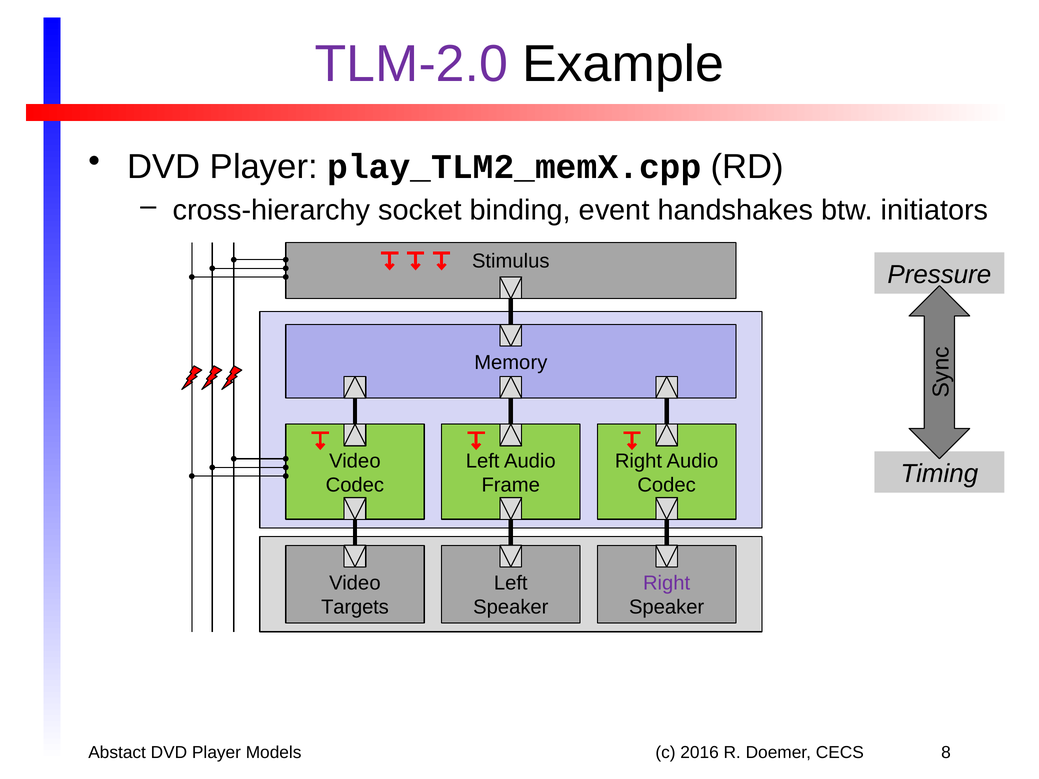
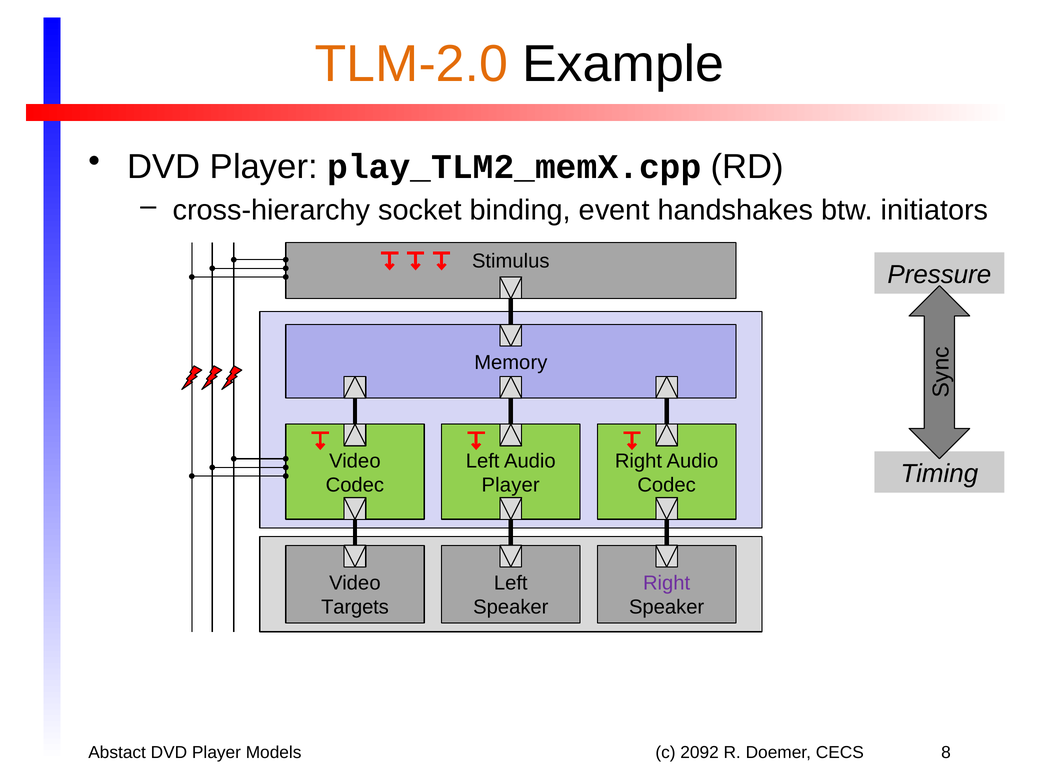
TLM-2.0 colour: purple -> orange
Frame at (511, 485): Frame -> Player
2016: 2016 -> 2092
